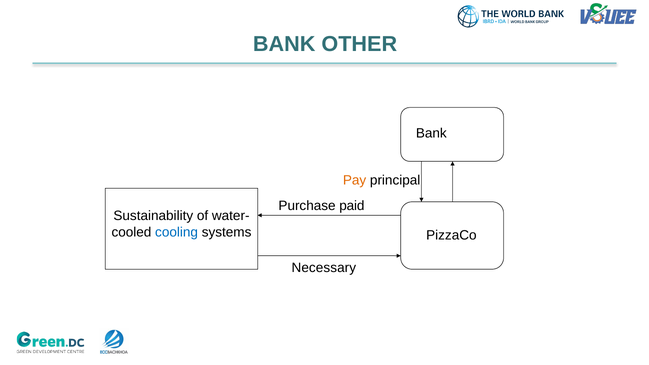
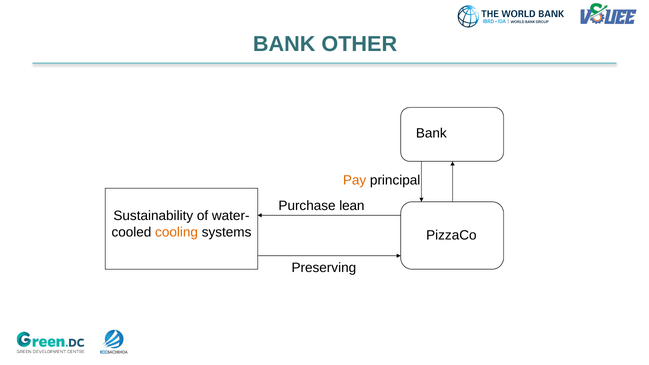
paid: paid -> lean
cooling colour: blue -> orange
Necessary: Necessary -> Preserving
